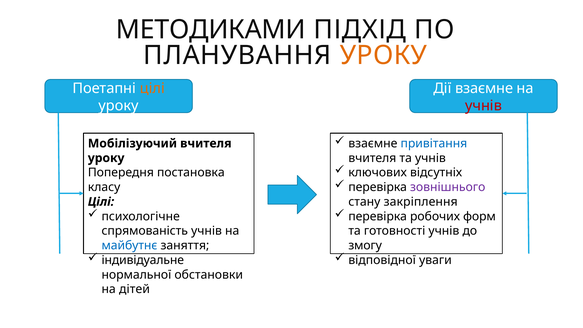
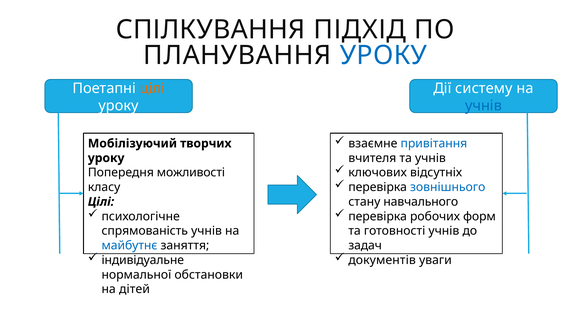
МЕТОДИКАМИ: МЕТОДИКАМИ -> СПІЛКУВАННЯ
УРОКУ at (384, 55) colour: orange -> blue
Дії взаємне: взаємне -> систему
учнів at (483, 106) colour: red -> blue
Мобілізуючий вчителя: вчителя -> творчих
постановка: постановка -> можливості
зовнішнього colour: purple -> blue
закріплення: закріплення -> навчального
змогу: змогу -> задач
відповідної: відповідної -> документів
